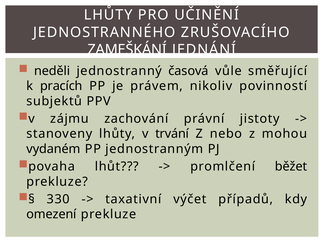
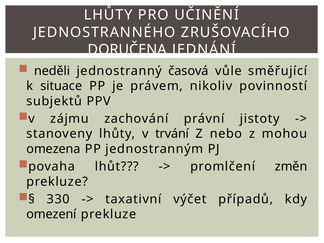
ZAMEŠKÁNÍ: ZAMEŠKÁNÍ -> DORUČENA
pracích: pracích -> situace
vydaném: vydaném -> omezena
běžet: běžet -> změn
